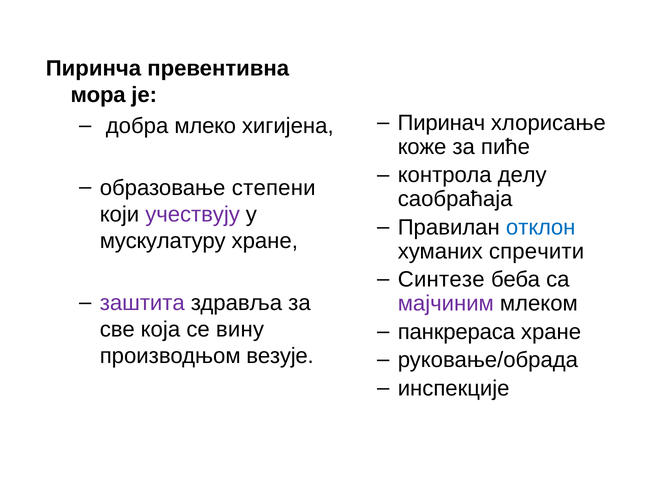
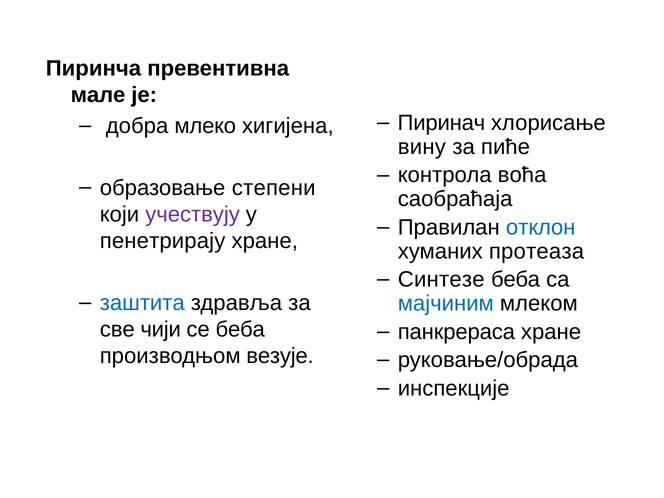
мора: мора -> мале
коже: коже -> вину
делу: делу -> воћа
мускулатуру: мускулатуру -> пенетрирају
спречити: спречити -> протеаза
заштита colour: purple -> blue
мајчиним colour: purple -> blue
која: која -> чији
се вину: вину -> беба
